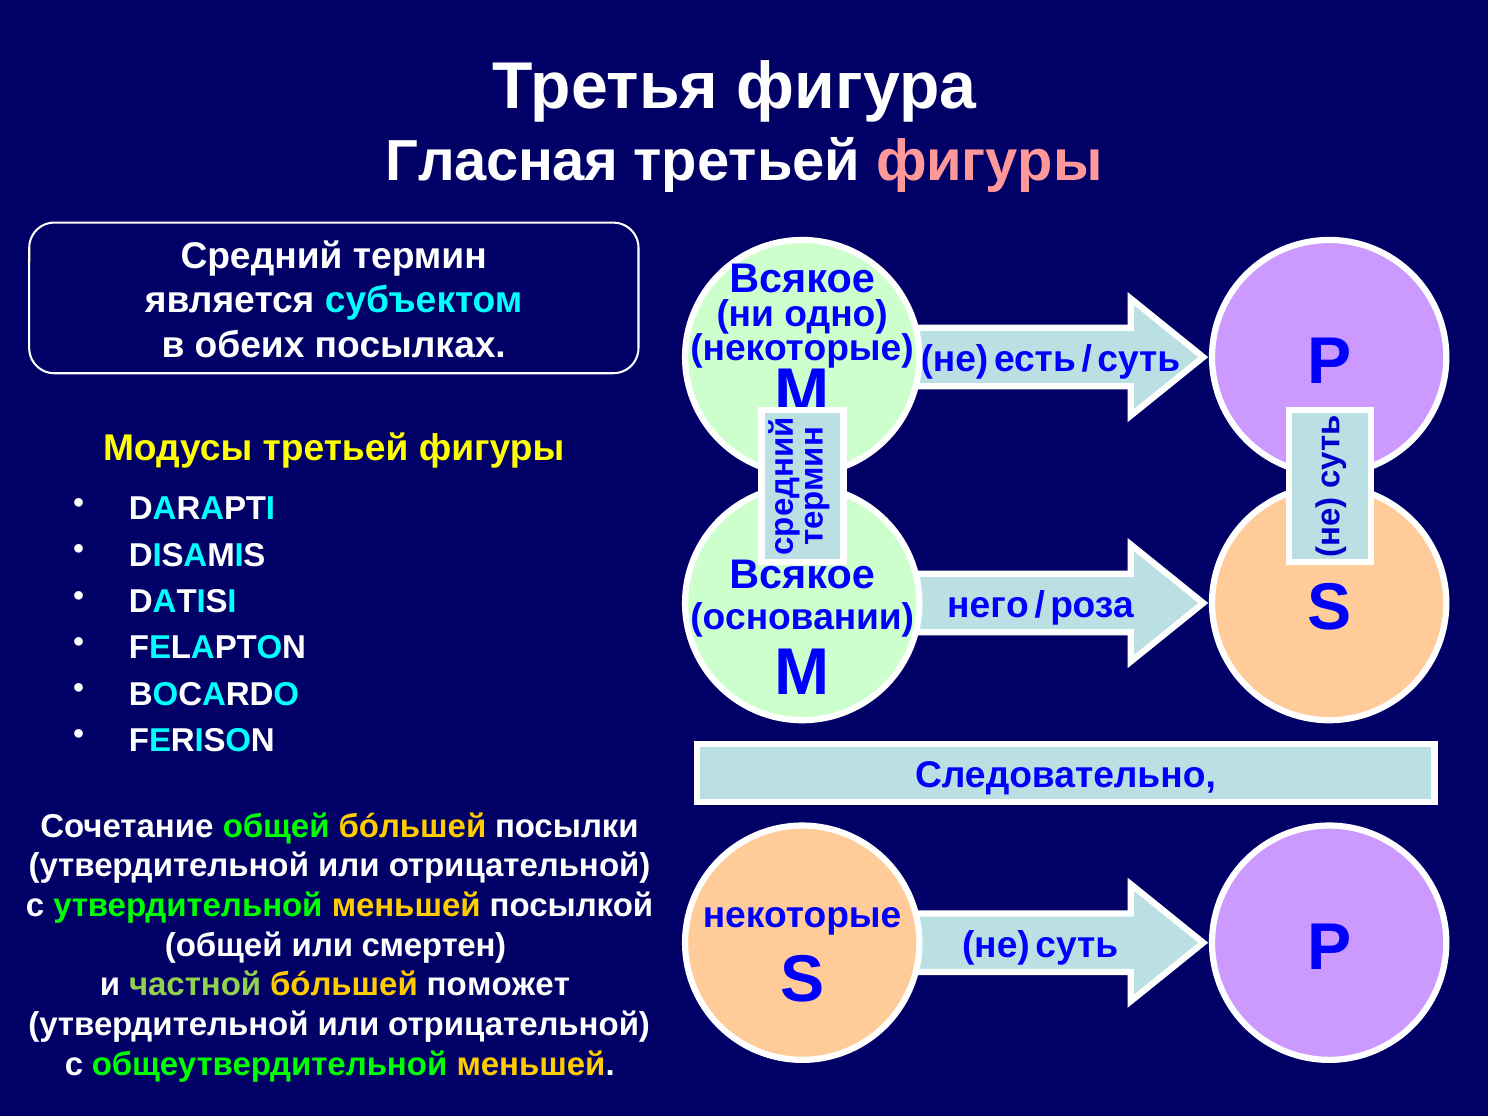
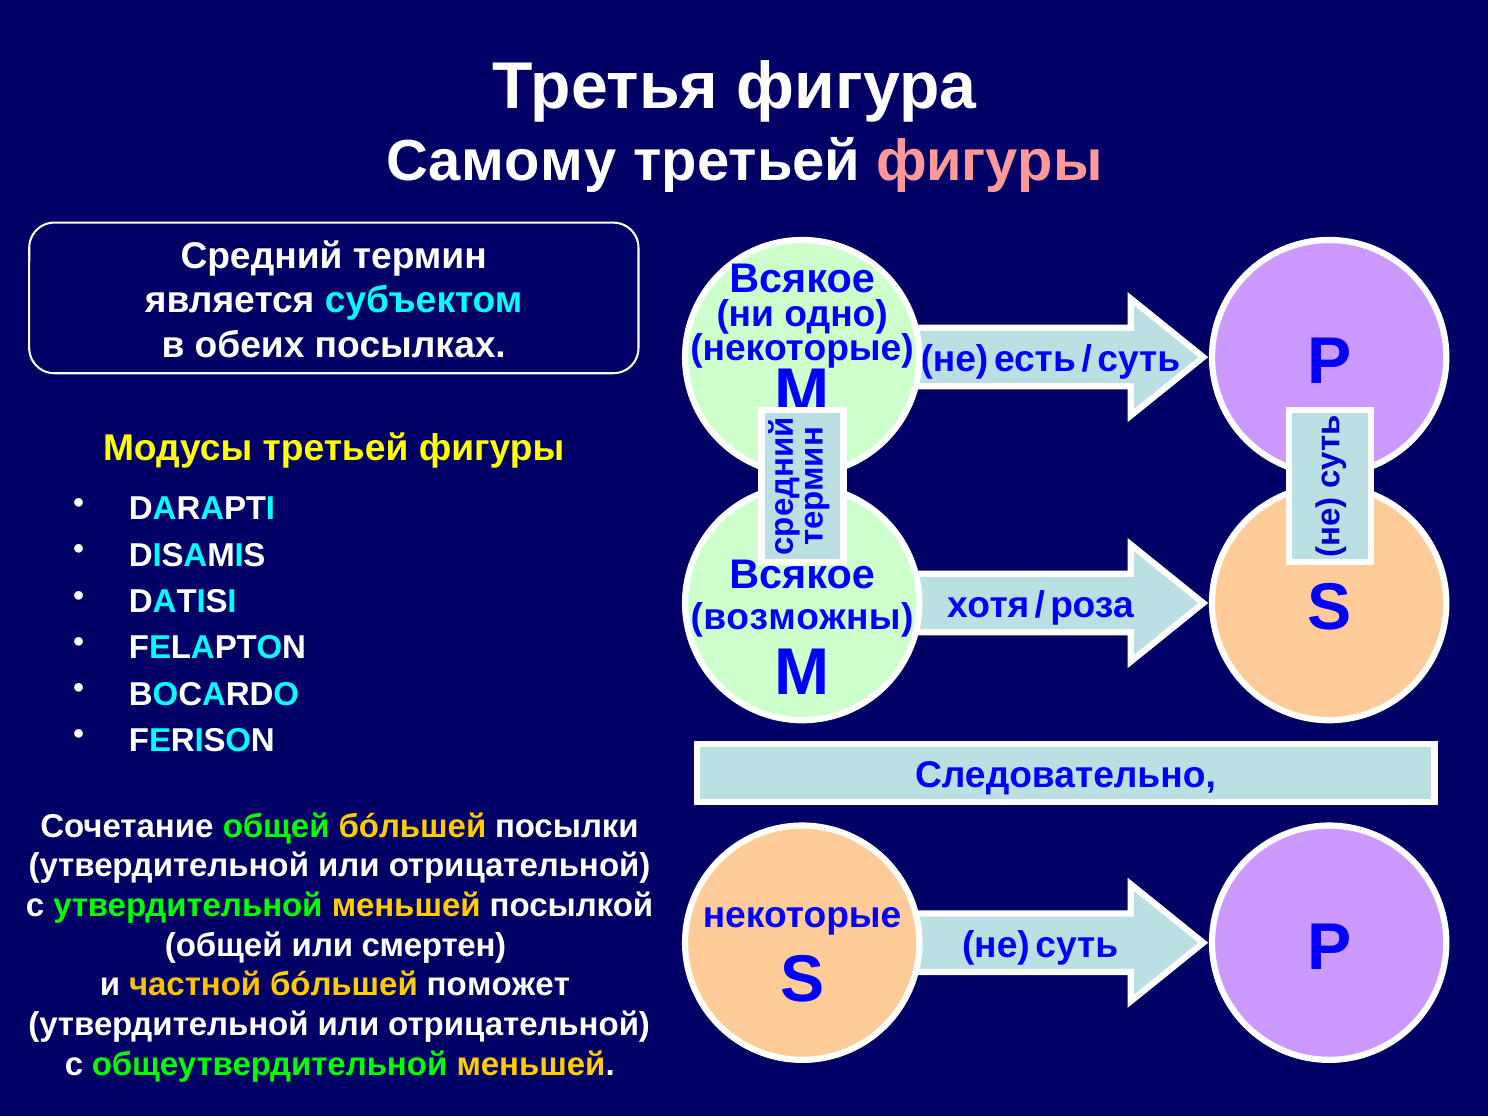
Гласная: Гласная -> Самому
него: него -> хотя
основании: основании -> возможны
частной colour: light green -> yellow
